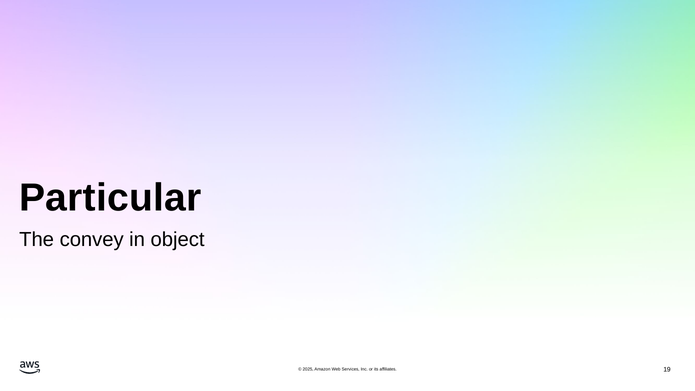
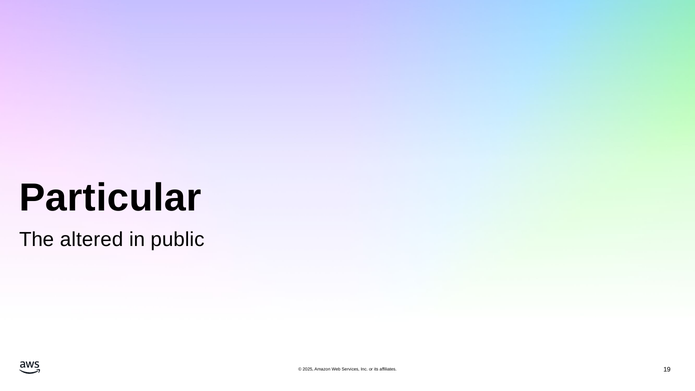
convey: convey -> altered
object: object -> public
